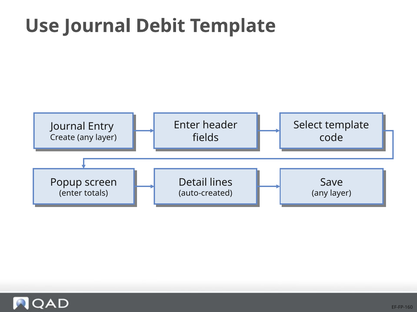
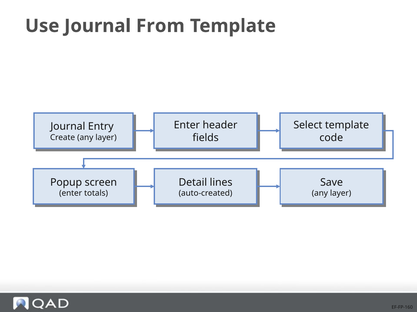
Debit: Debit -> From
